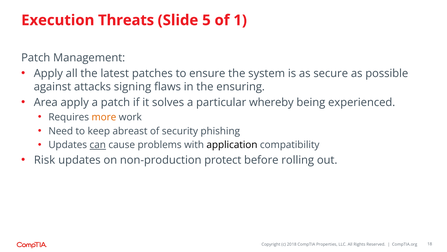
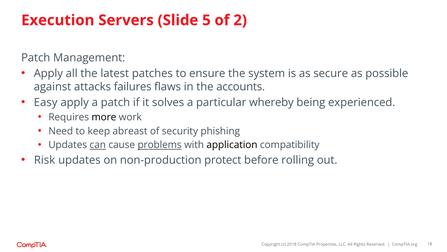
Threats: Threats -> Servers
1: 1 -> 2
signing: signing -> failures
ensuring: ensuring -> accounts
Area: Area -> Easy
more colour: orange -> black
problems underline: none -> present
